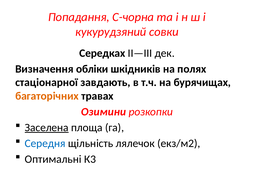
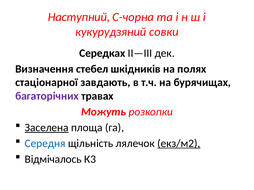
Попадання: Попадання -> Наступний
обліки: обліки -> стебел
багаторічних colour: orange -> purple
Озимини: Озимини -> Можуть
екз/м2 underline: none -> present
Оптимальні: Оптимальні -> Відмічалось
